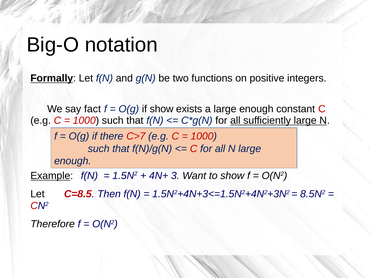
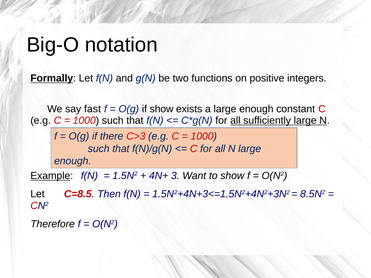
fact: fact -> fast
C>7: C>7 -> C>3
